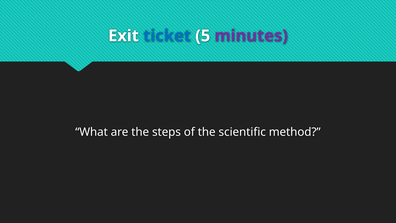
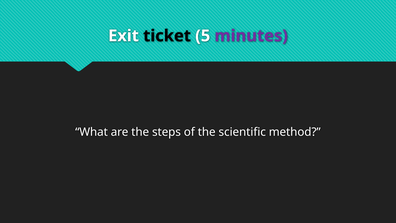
ticket colour: blue -> black
